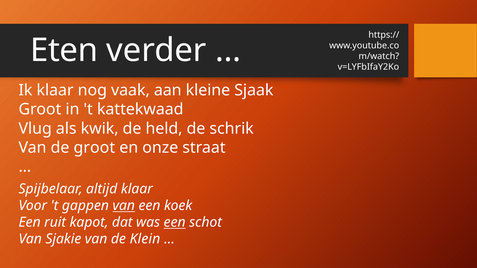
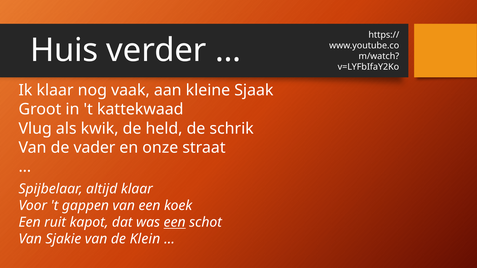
Eten: Eten -> Huis
de groot: groot -> vader
van at (124, 206) underline: present -> none
